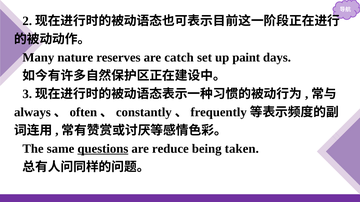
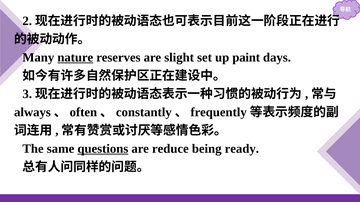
nature underline: none -> present
catch: catch -> slight
taken: taken -> ready
